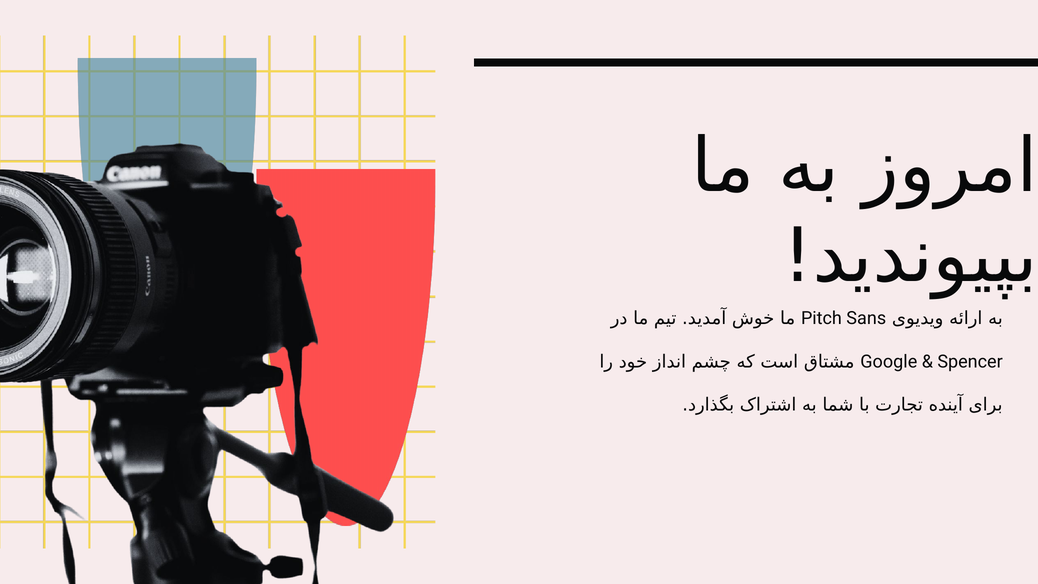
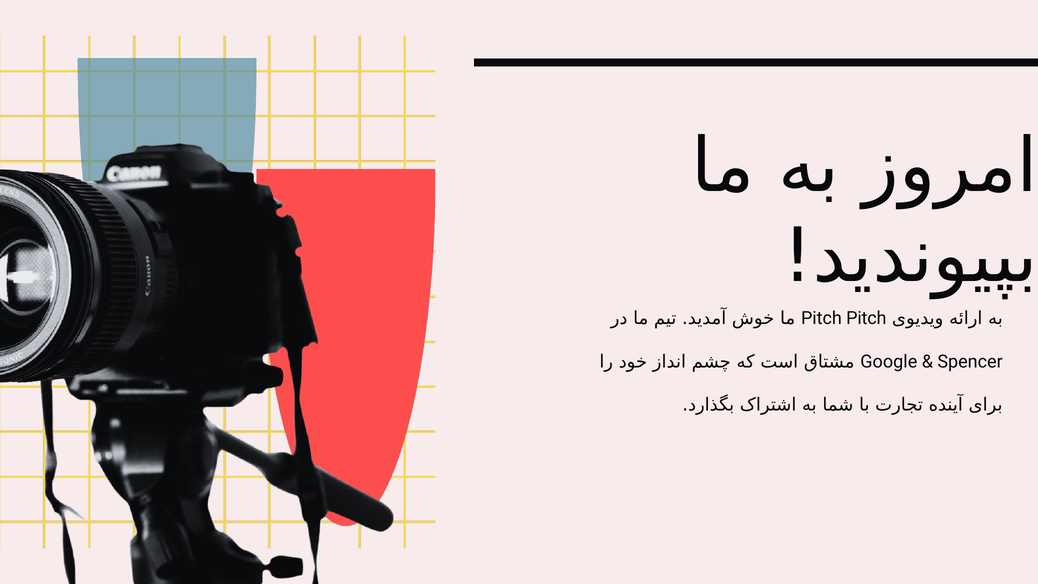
Pitch Sans: Sans -> Pitch
